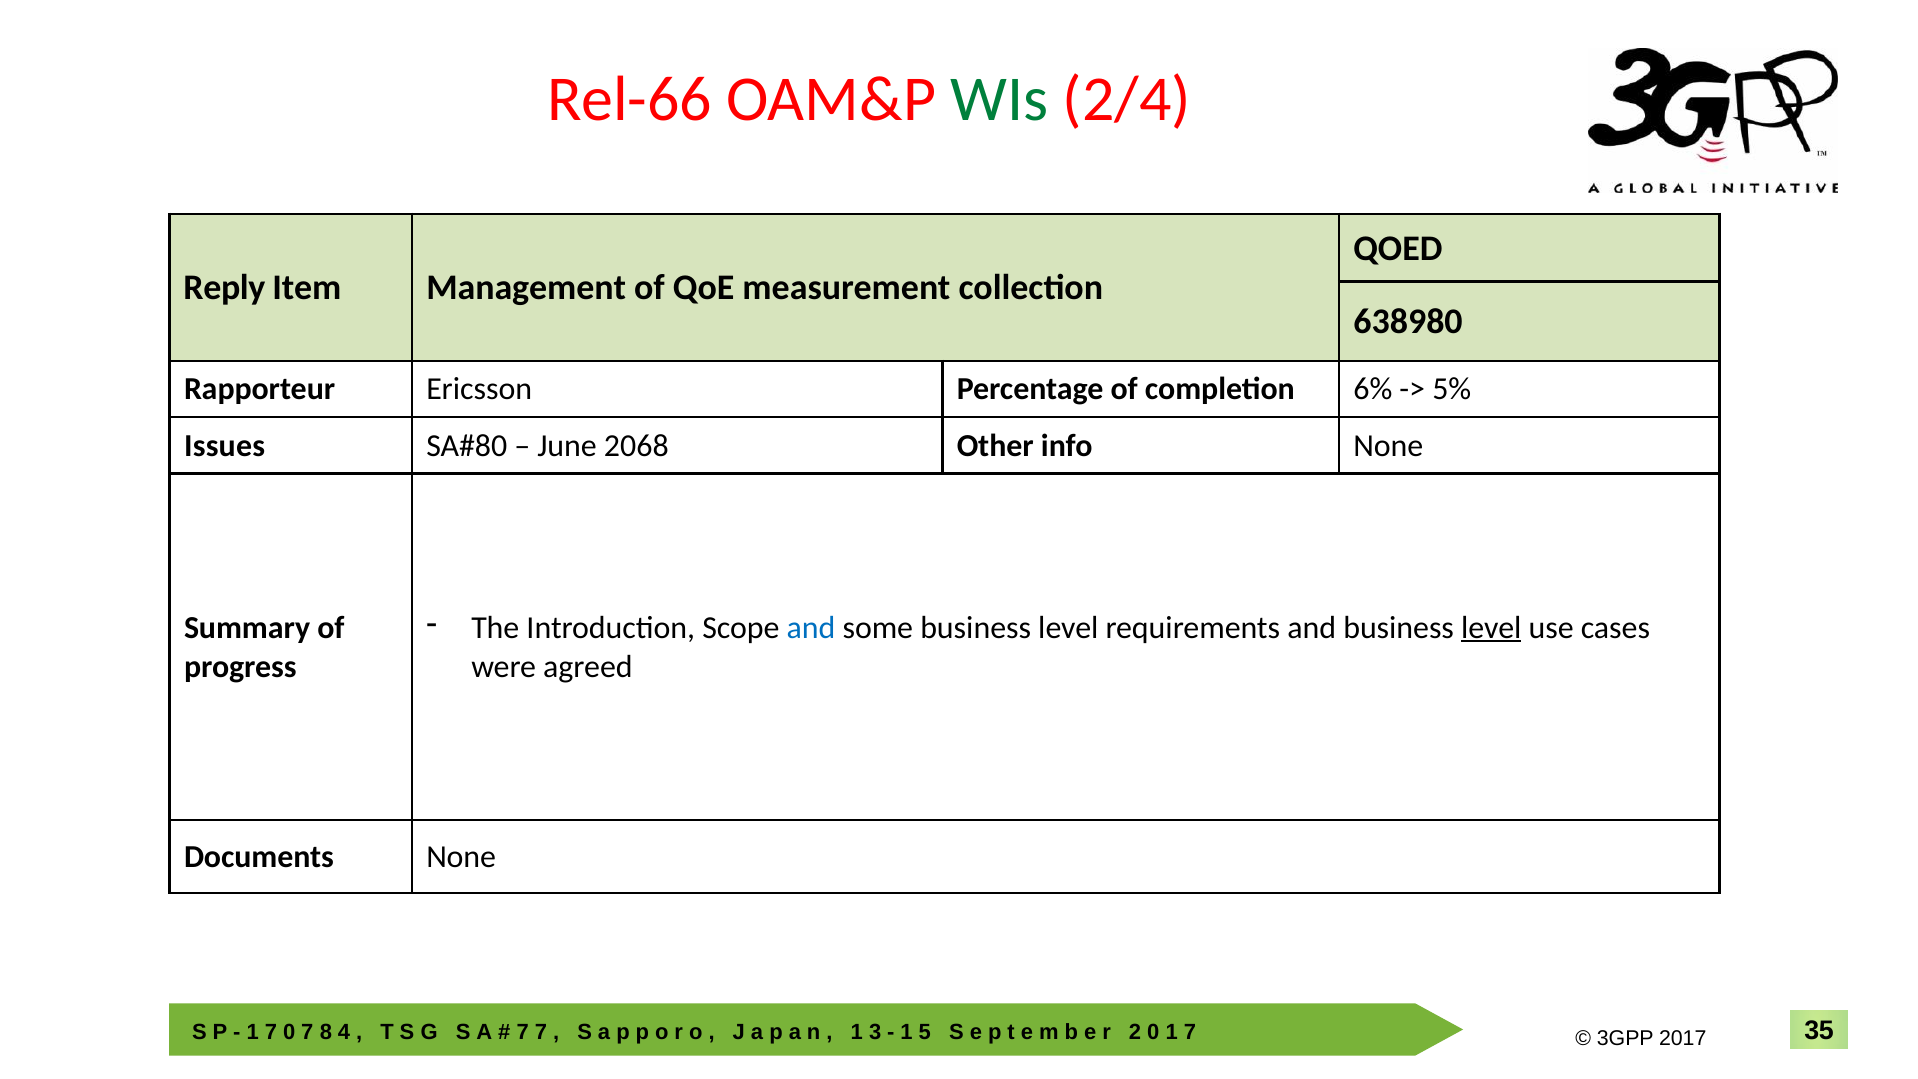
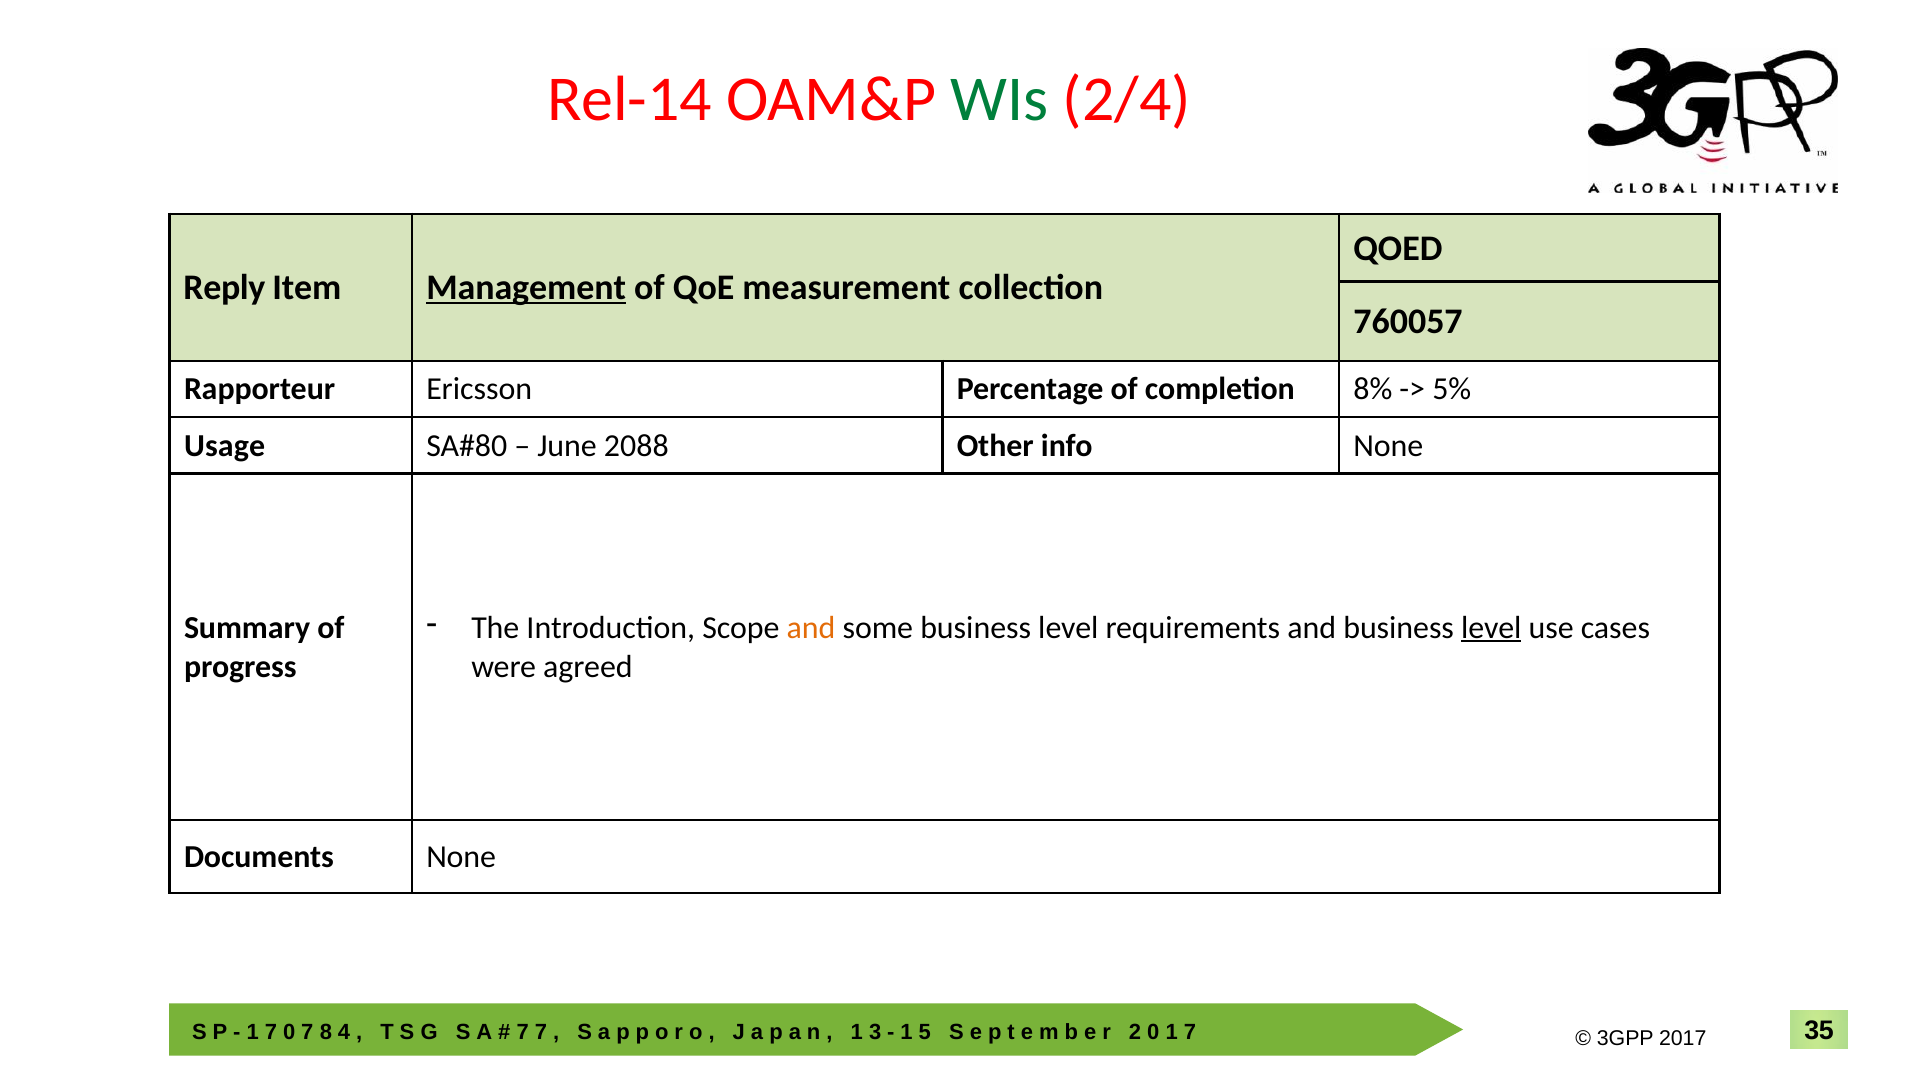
Rel-66: Rel-66 -> Rel-14
Management underline: none -> present
638980: 638980 -> 760057
6%: 6% -> 8%
Issues: Issues -> Usage
2068: 2068 -> 2088
and at (811, 627) colour: blue -> orange
